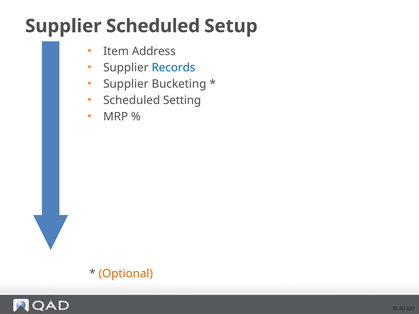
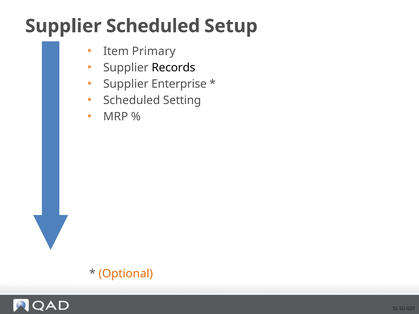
Address: Address -> Primary
Records colour: blue -> black
Bucketing: Bucketing -> Enterprise
